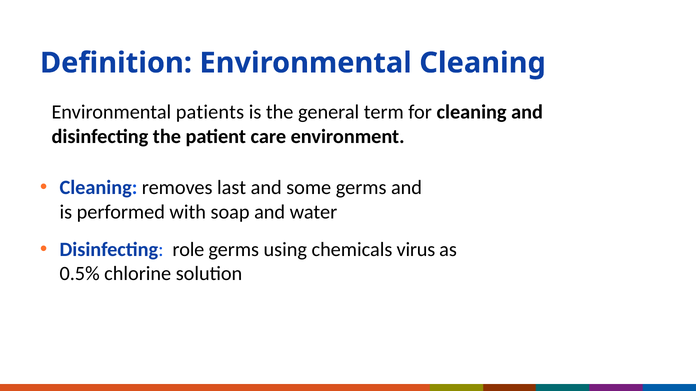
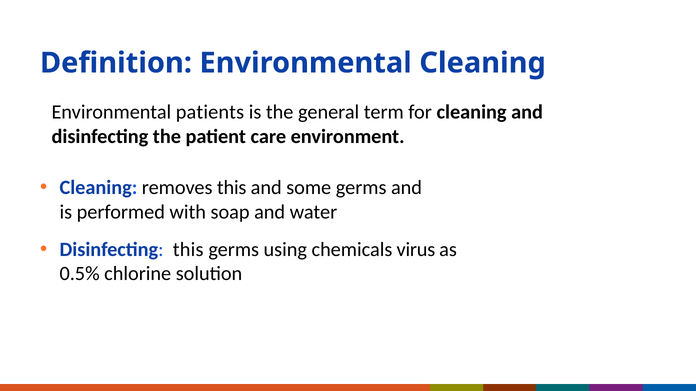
removes last: last -> this
Disinfecting role: role -> this
